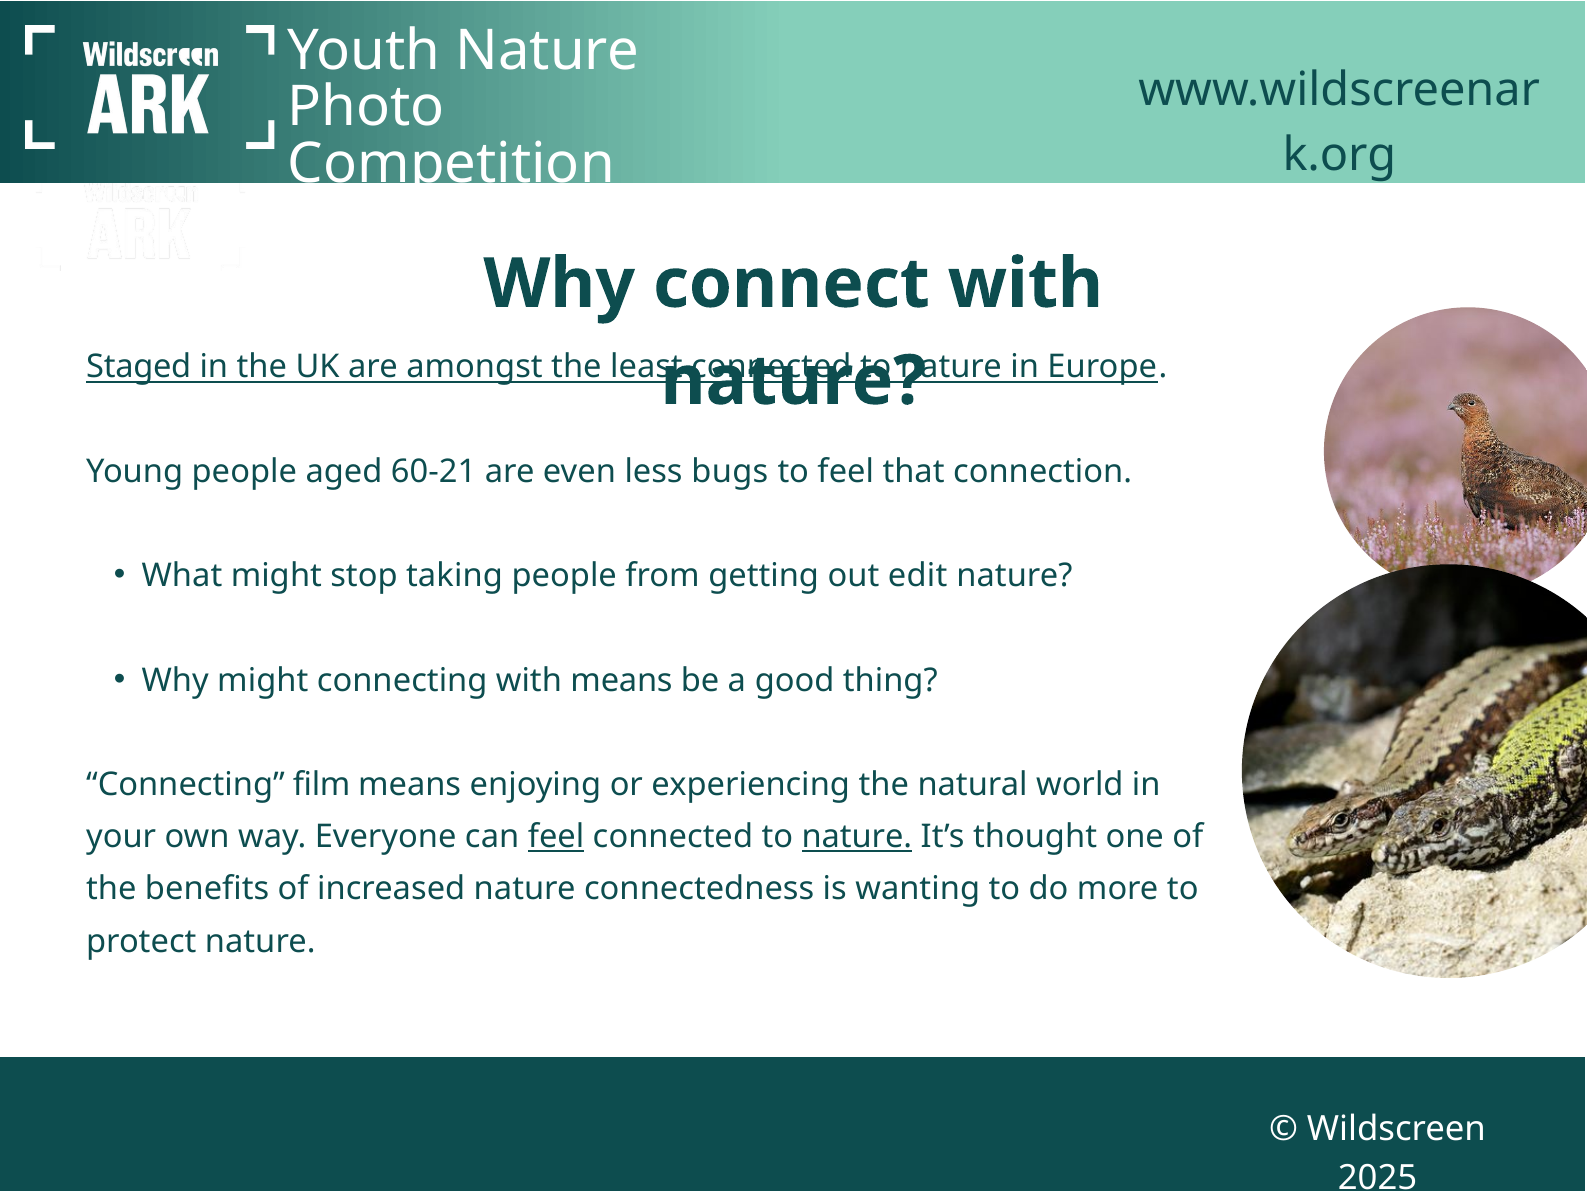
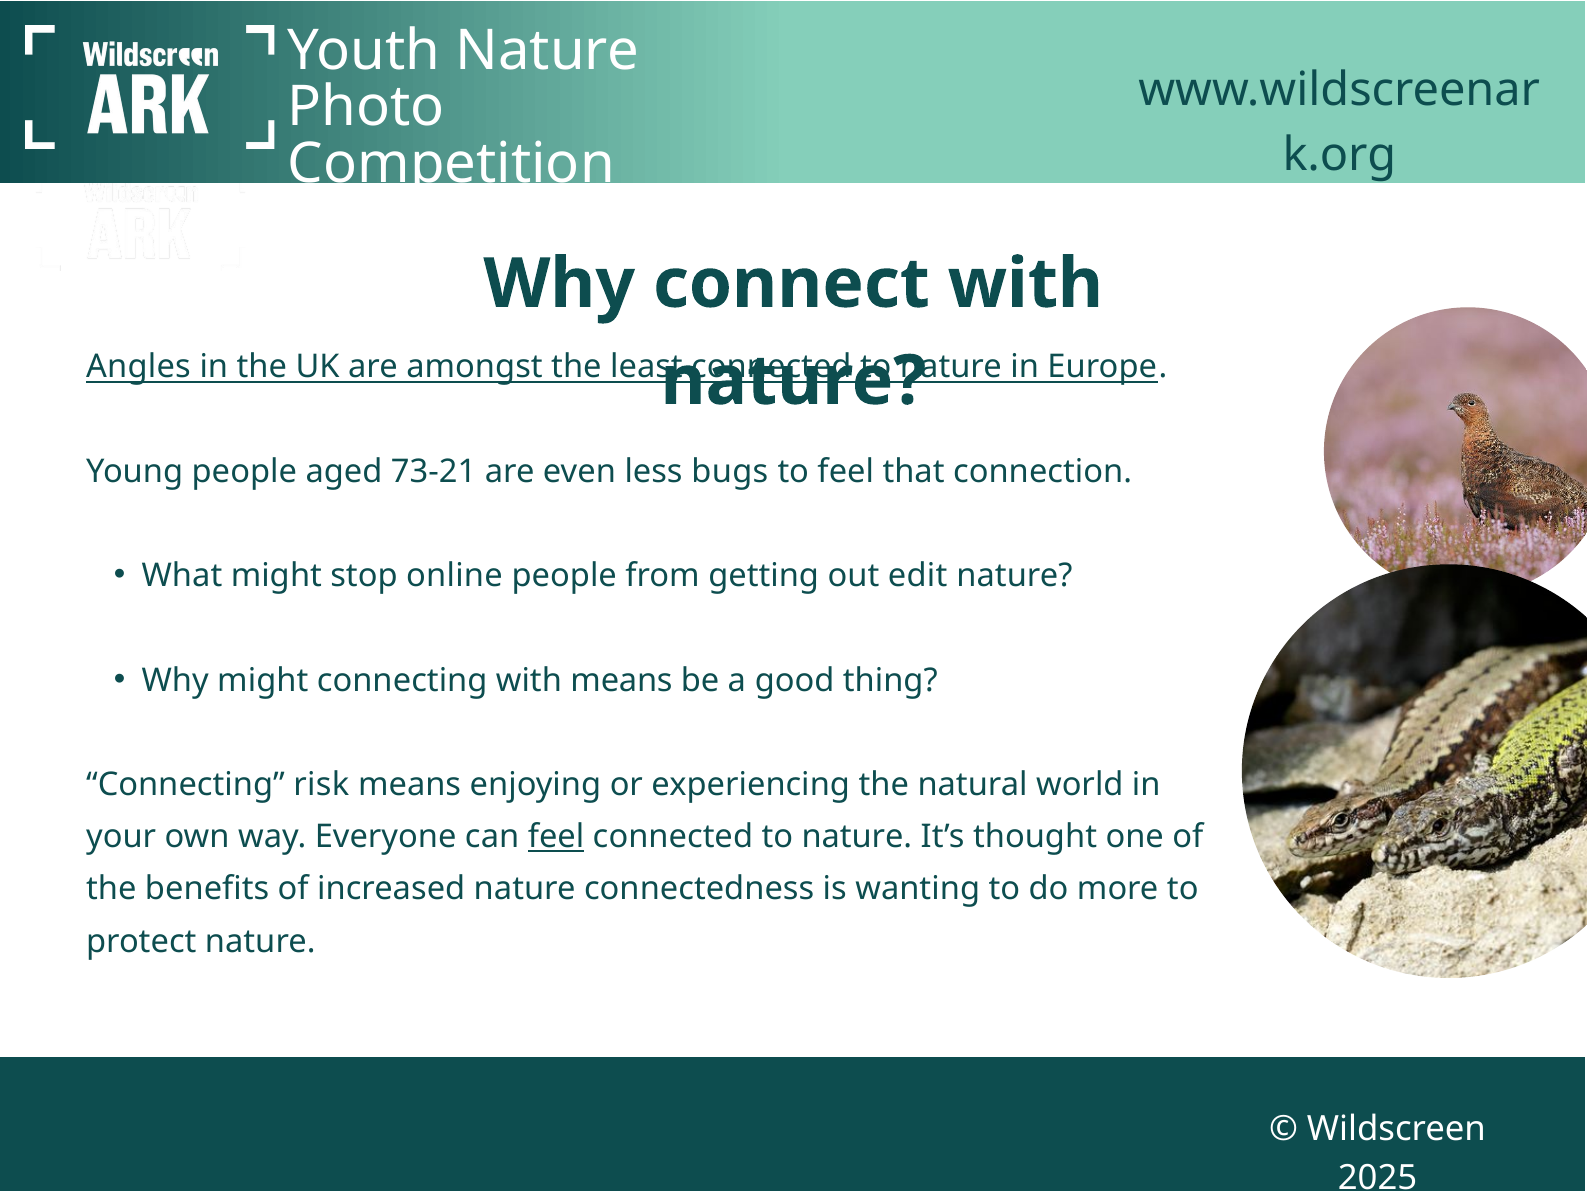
Staged: Staged -> Angles
60-21: 60-21 -> 73-21
taking: taking -> online
film: film -> risk
nature at (857, 836) underline: present -> none
